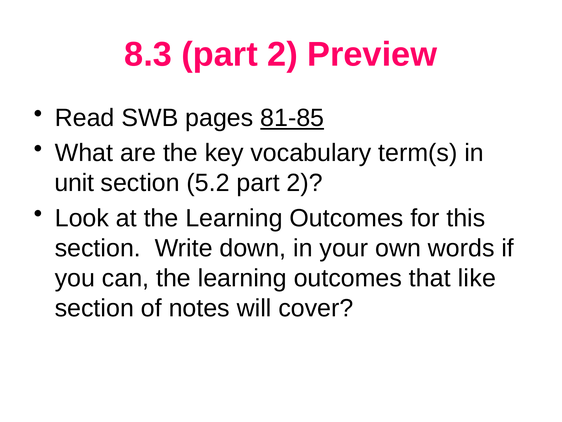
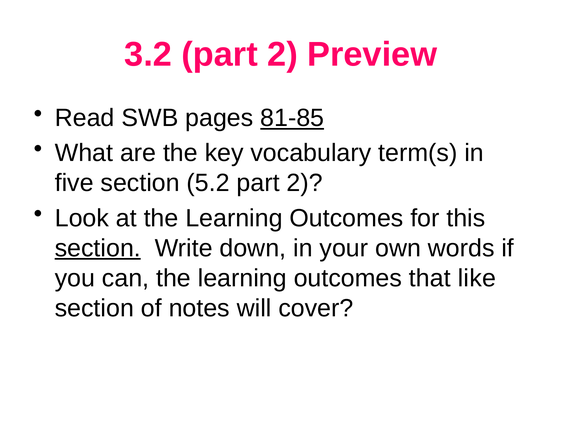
8.3: 8.3 -> 3.2
unit: unit -> five
section at (98, 248) underline: none -> present
